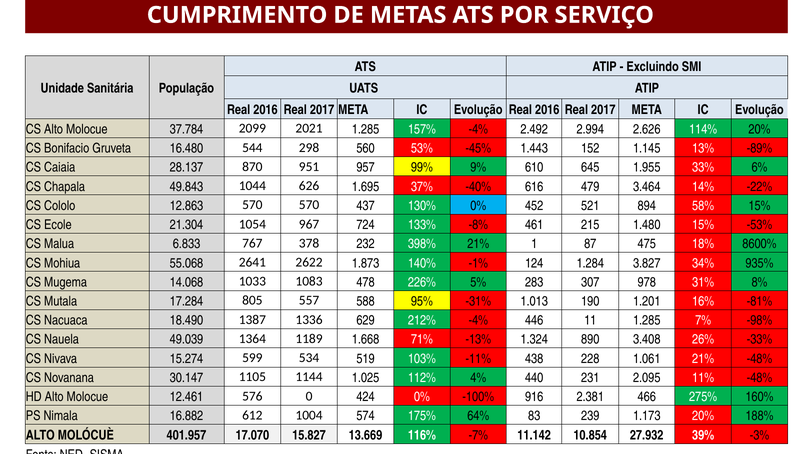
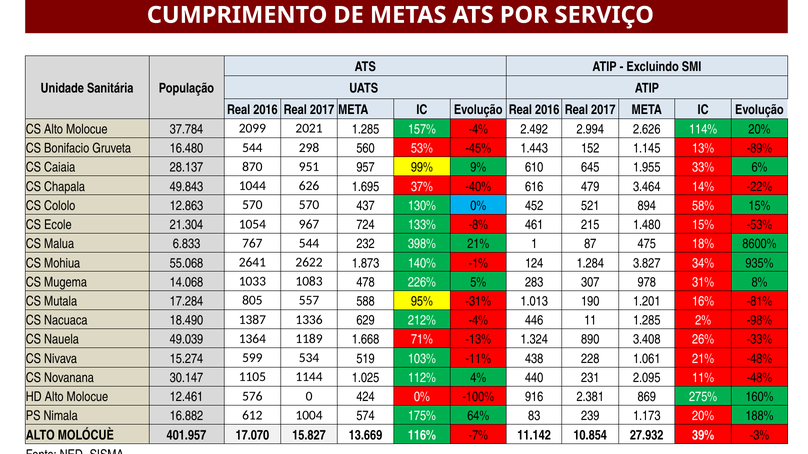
767 378: 378 -> 544
7%: 7% -> 2%
466: 466 -> 869
